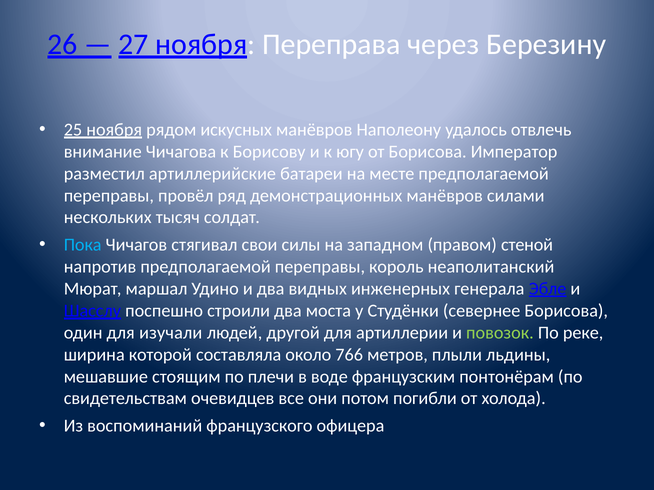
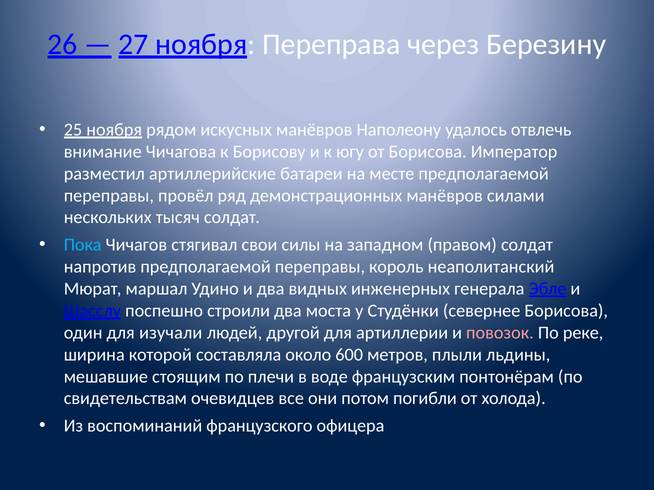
правом стеной: стеной -> солдат
повозок colour: light green -> pink
766: 766 -> 600
